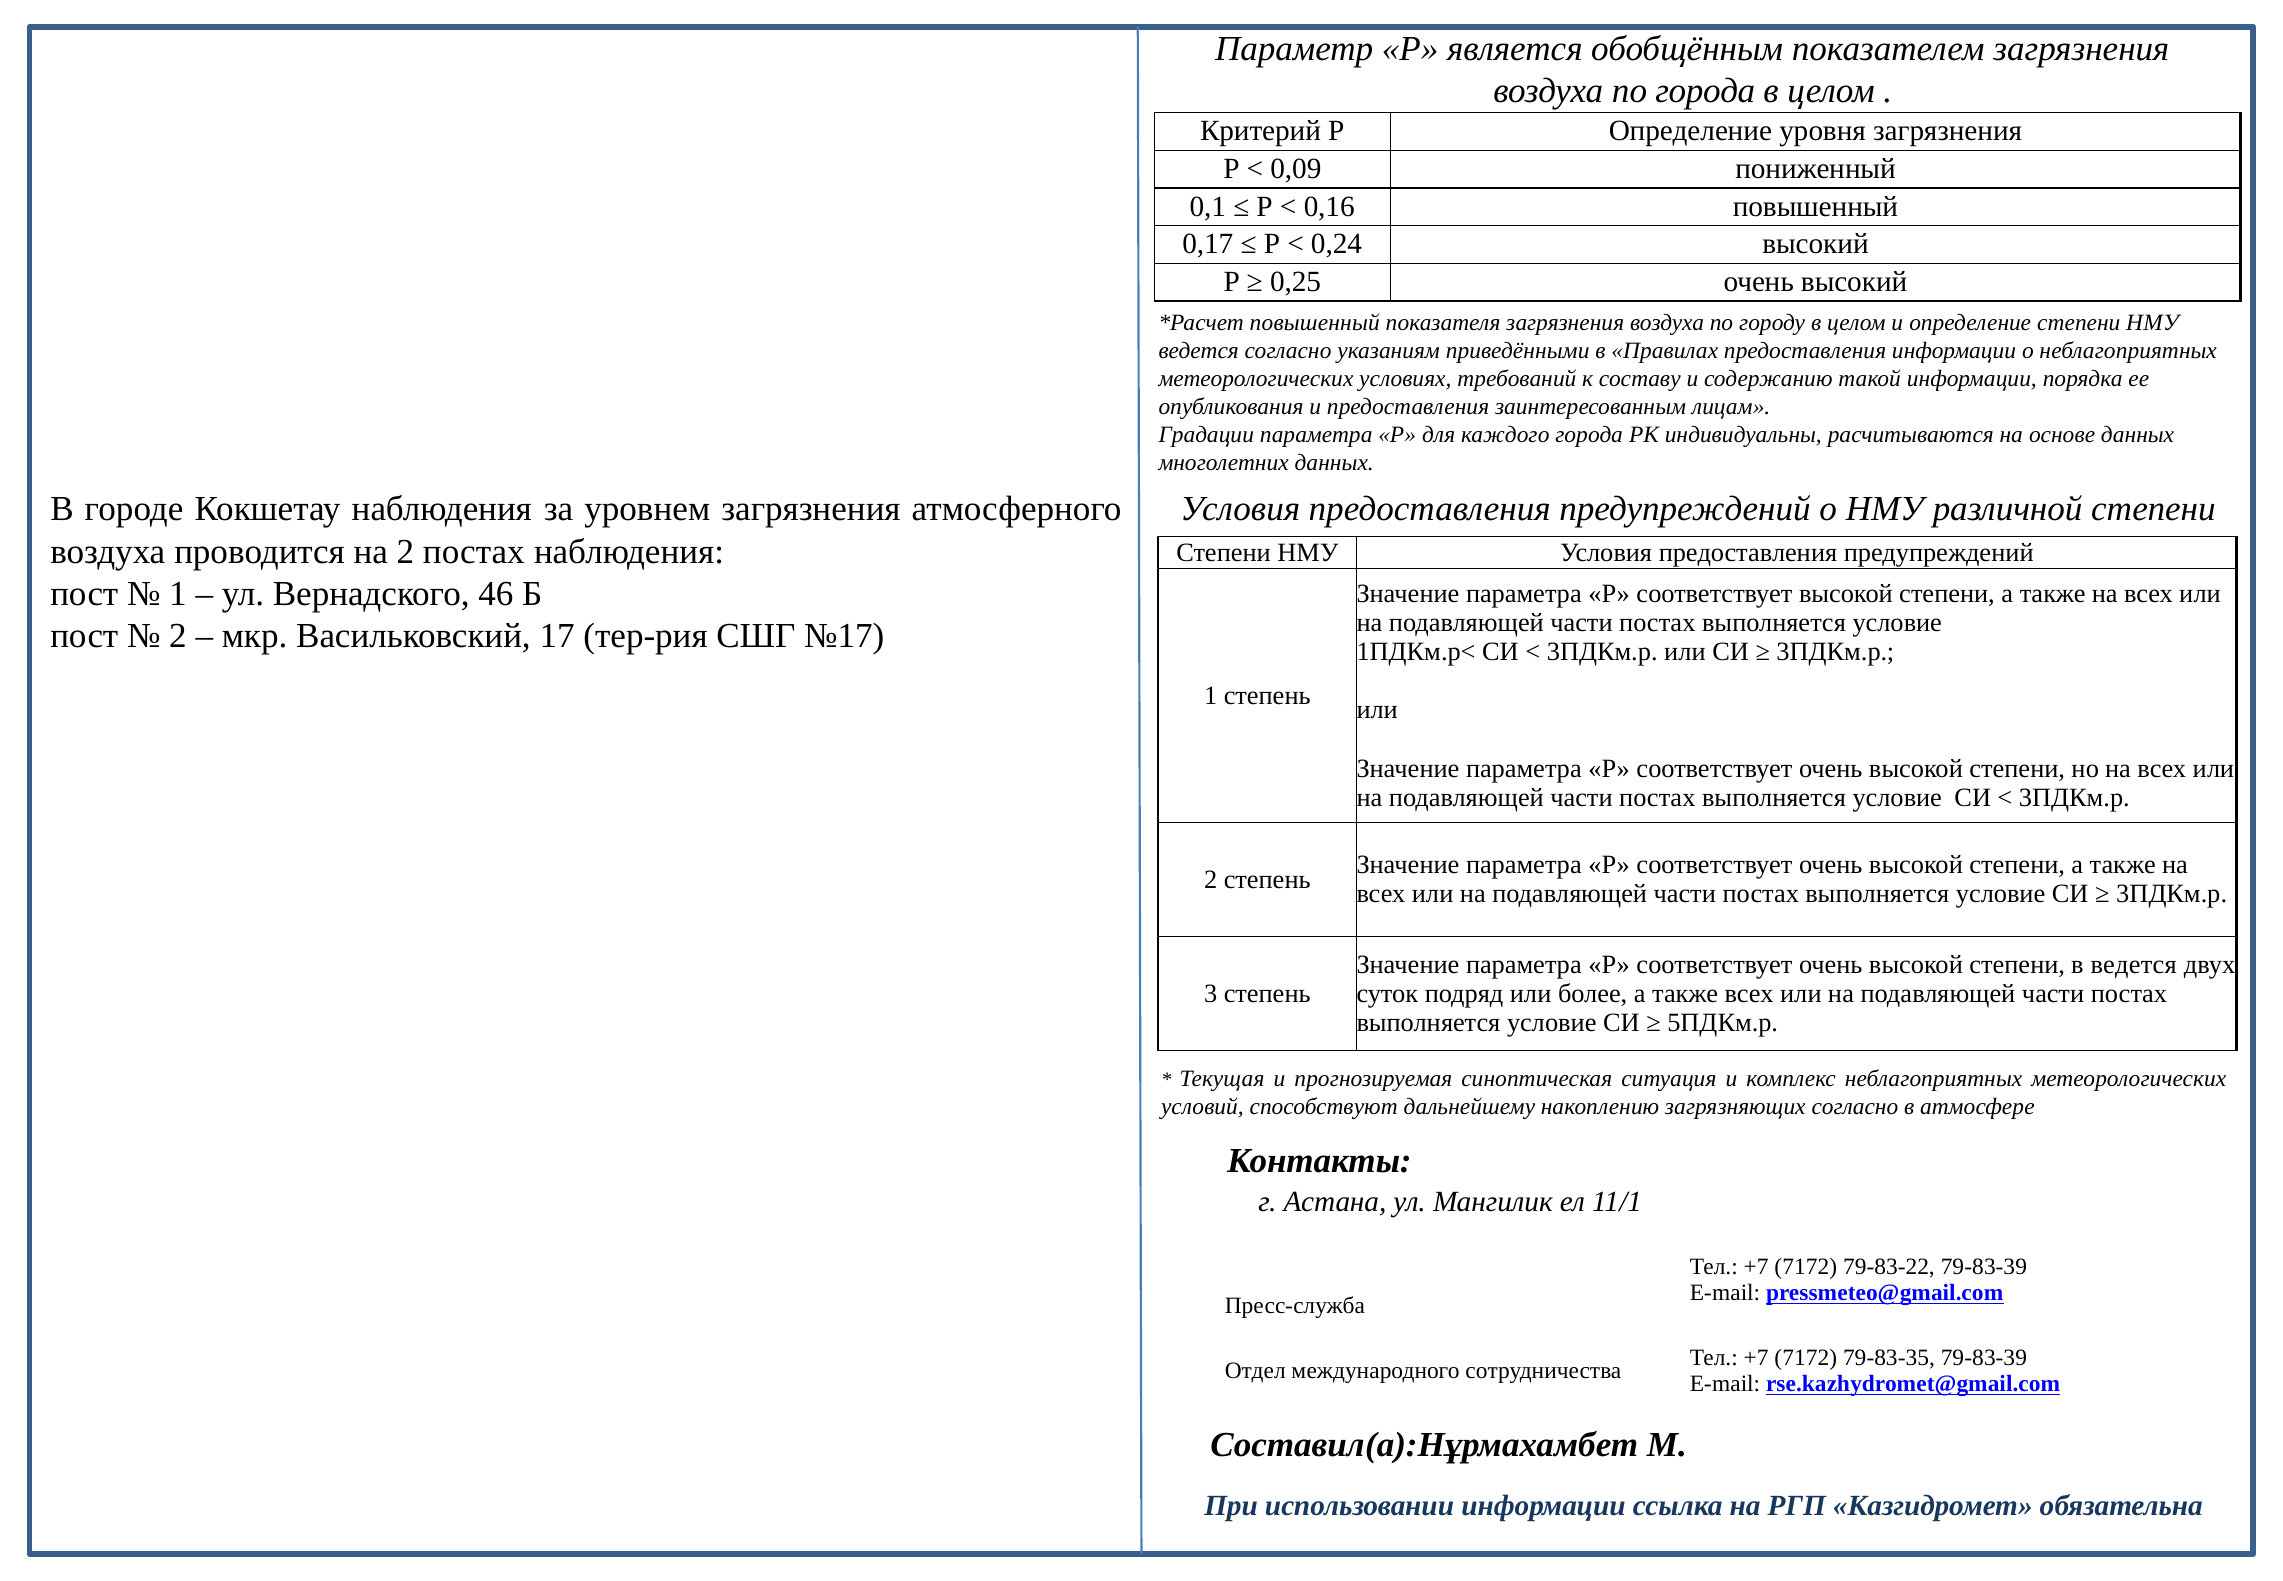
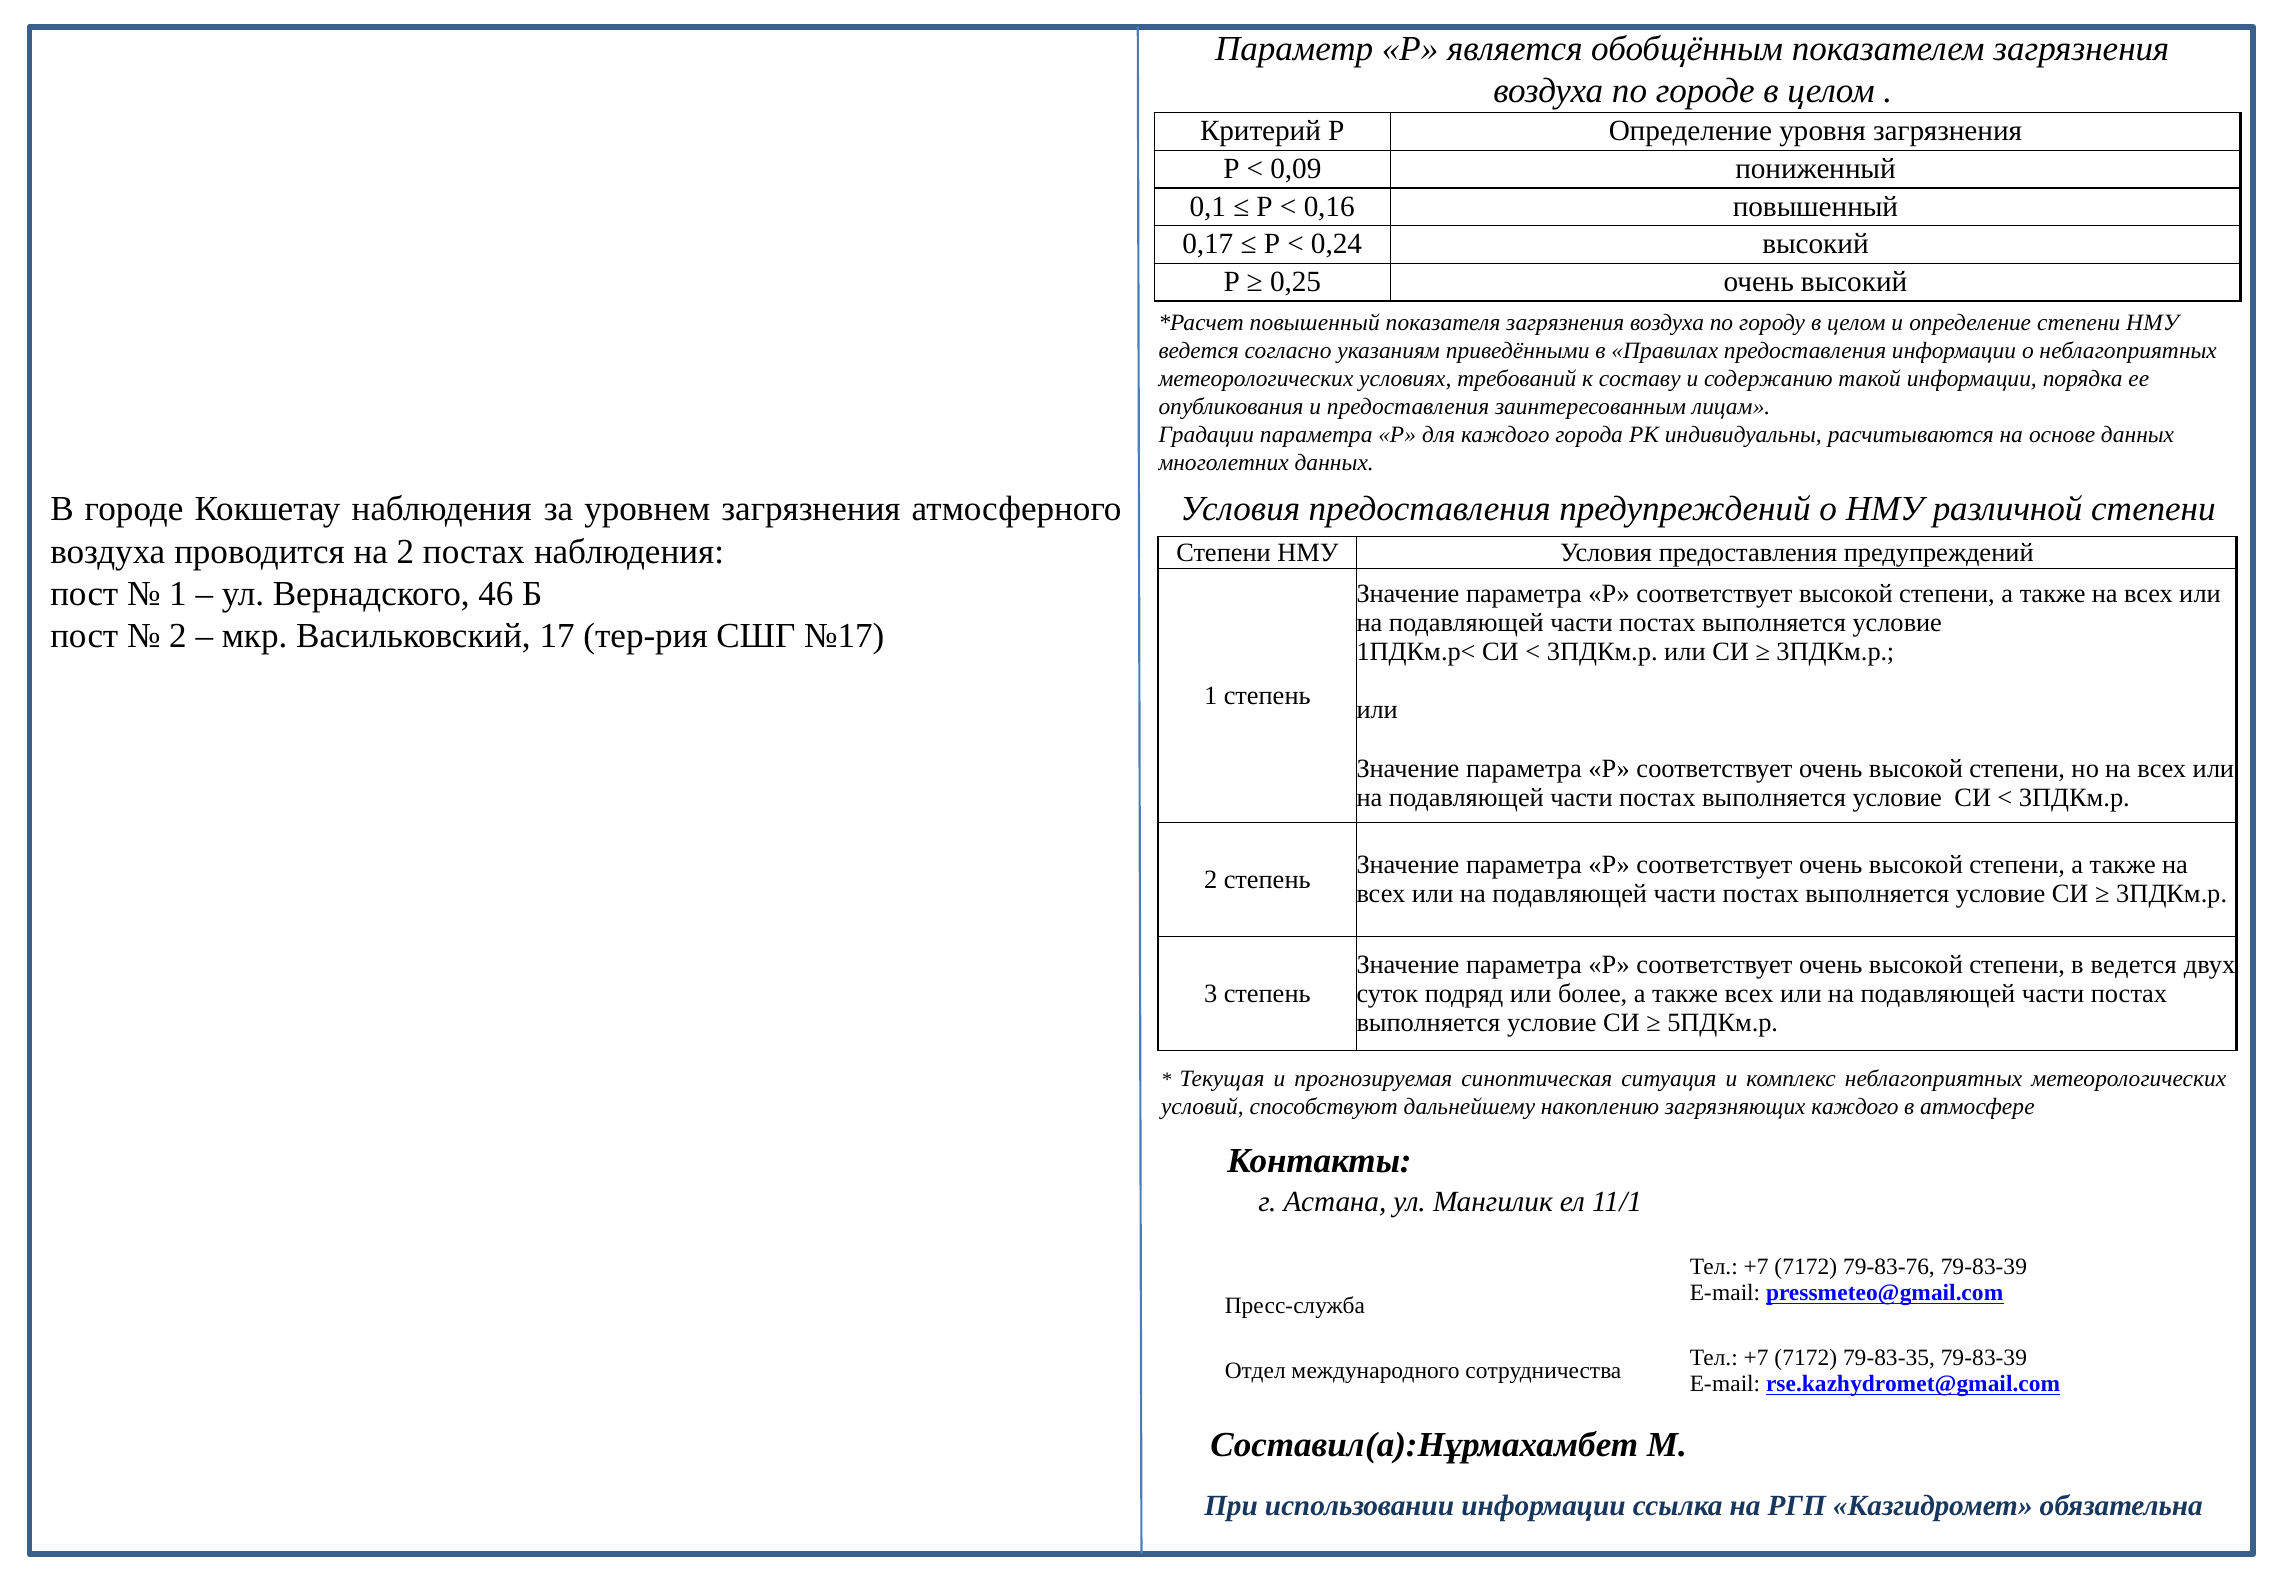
по города: города -> городе
загрязняющих согласно: согласно -> каждого
79-83-22: 79-83-22 -> 79-83-76
